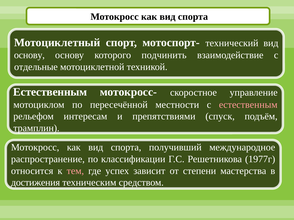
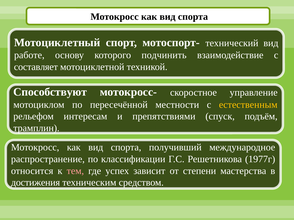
основу at (29, 55): основу -> работе
отдельные: отдельные -> составляет
Естественным at (50, 92): Естественным -> Способствуют
естественным at (248, 105) colour: pink -> yellow
